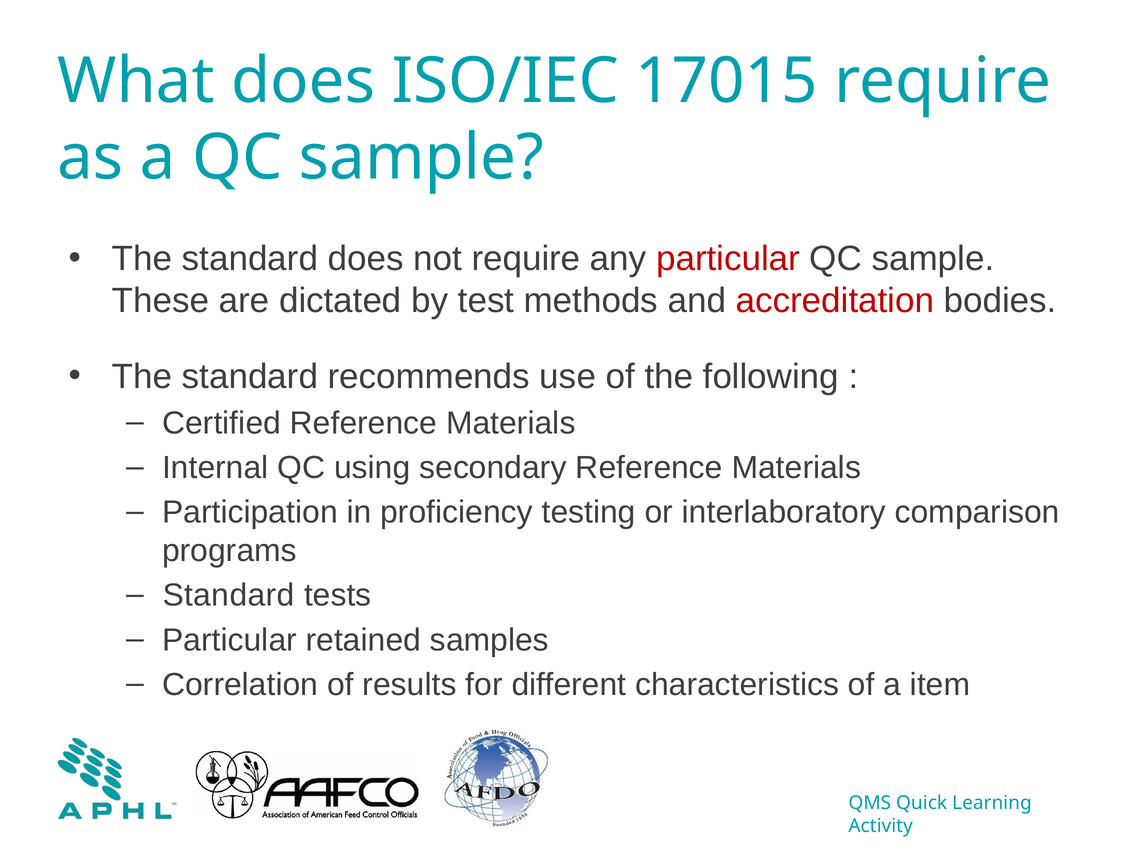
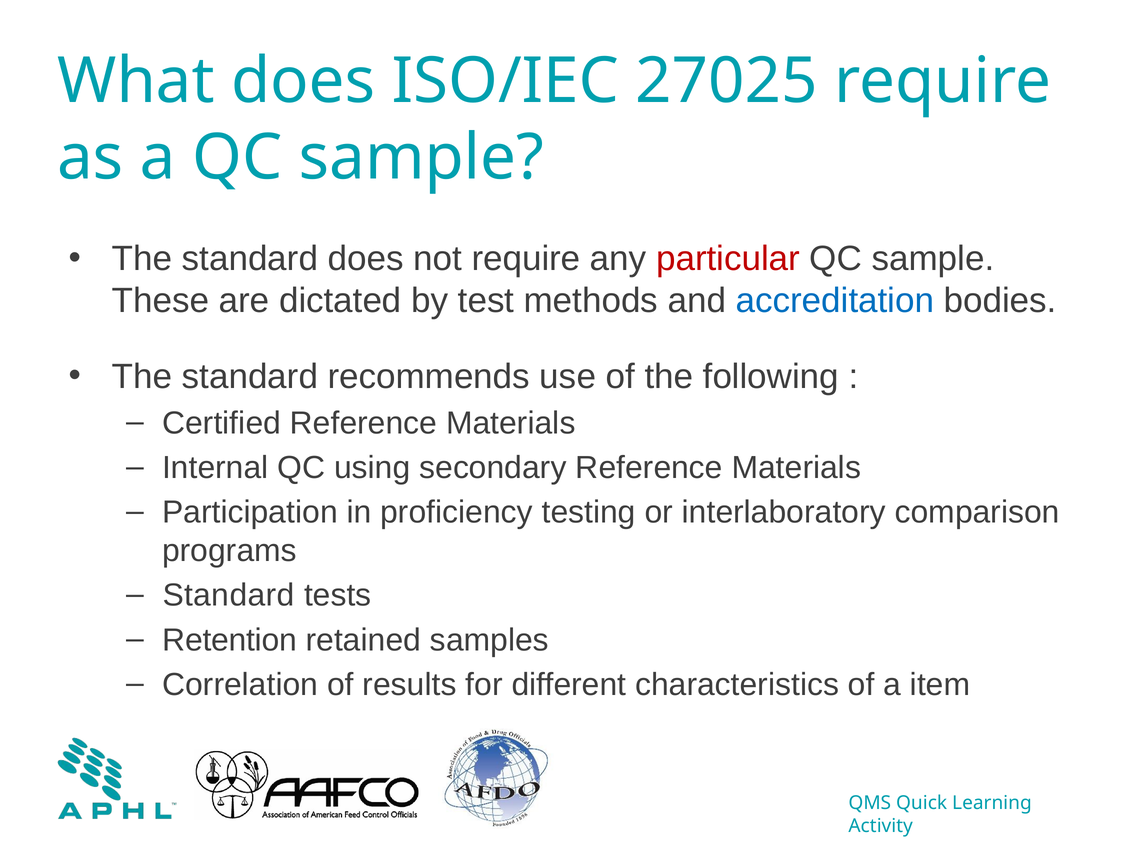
17015: 17015 -> 27025
accreditation colour: red -> blue
Particular at (230, 640): Particular -> Retention
